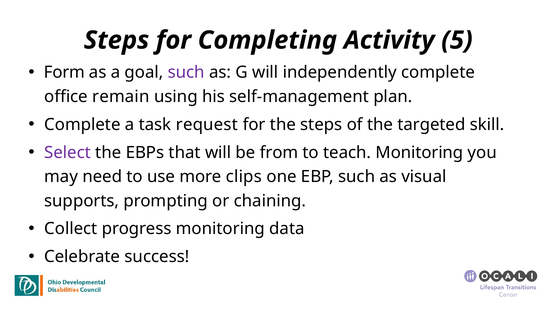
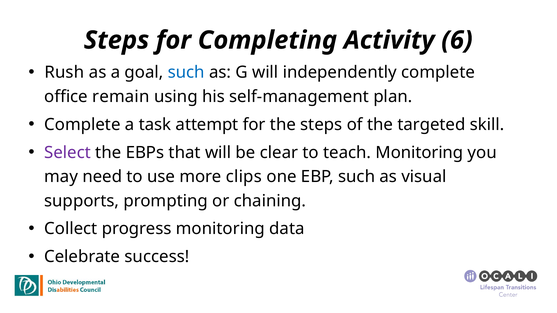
5: 5 -> 6
Form: Form -> Rush
such at (186, 73) colour: purple -> blue
request: request -> attempt
from: from -> clear
